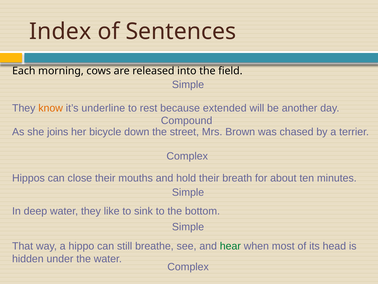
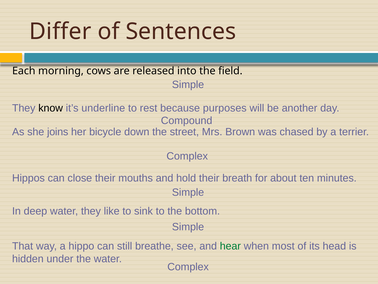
Index: Index -> Differ
know colour: orange -> black
extended: extended -> purposes
